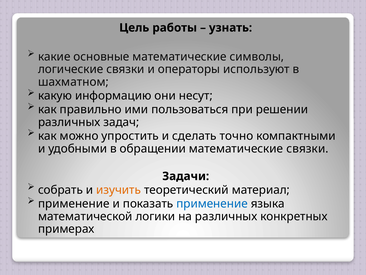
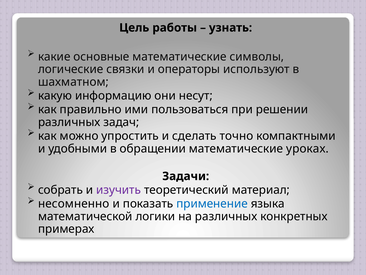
математические связки: связки -> уроках
изучить colour: orange -> purple
применение at (74, 203): применение -> несомненно
